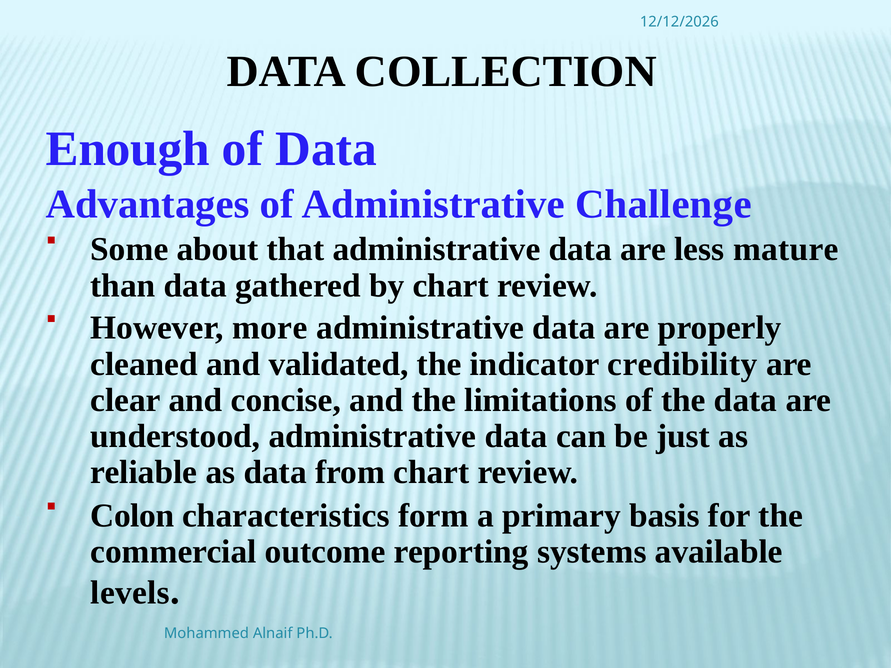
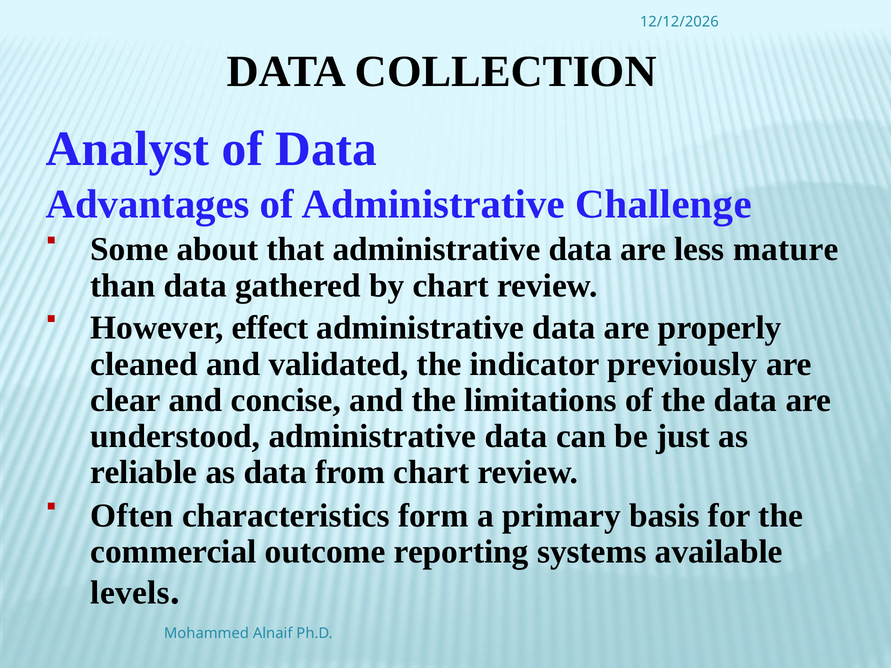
Enough: Enough -> Analyst
more: more -> effect
credibility: credibility -> previously
Colon: Colon -> Often
